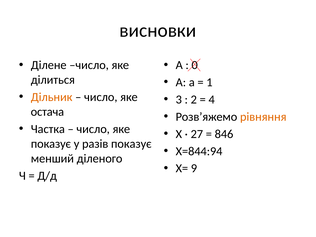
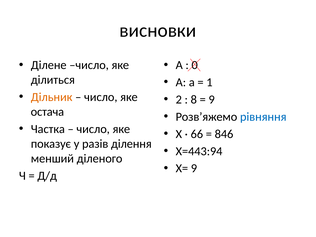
3: 3 -> 2
2: 2 -> 8
4 at (212, 100): 4 -> 9
рівняння colour: orange -> blue
27: 27 -> 66
разів показує: показує -> ділення
Х=844:94: Х=844:94 -> Х=443:94
